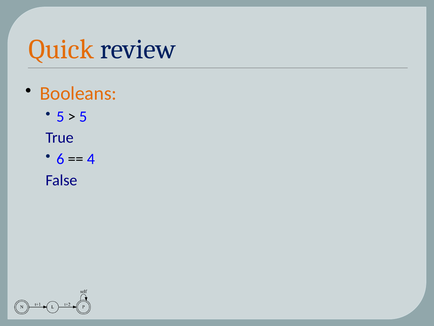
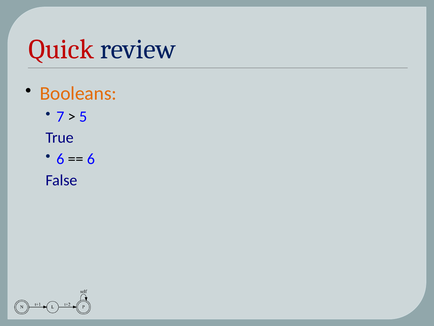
Quick colour: orange -> red
5 at (60, 116): 5 -> 7
4 at (91, 159): 4 -> 6
